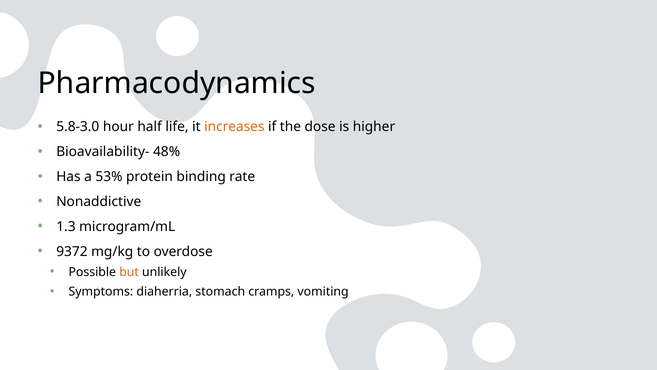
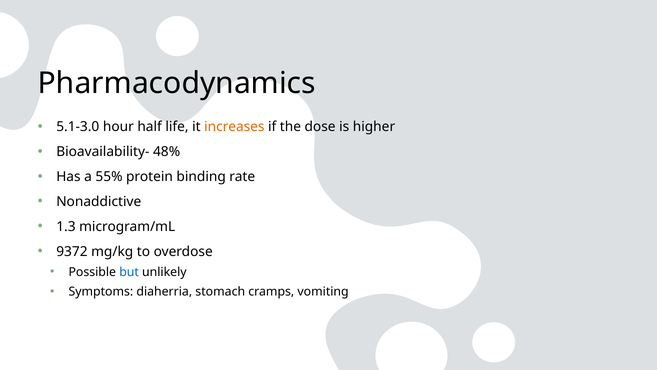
5.8-3.0: 5.8-3.0 -> 5.1-3.0
53%: 53% -> 55%
but colour: orange -> blue
